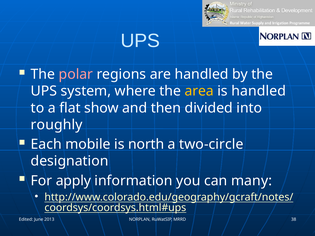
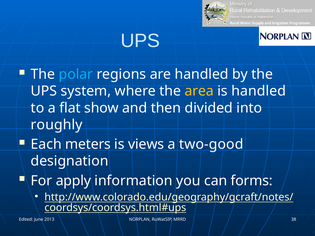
polar colour: pink -> light blue
mobile: mobile -> meters
north: north -> views
two-circle: two-circle -> two-good
many: many -> forms
